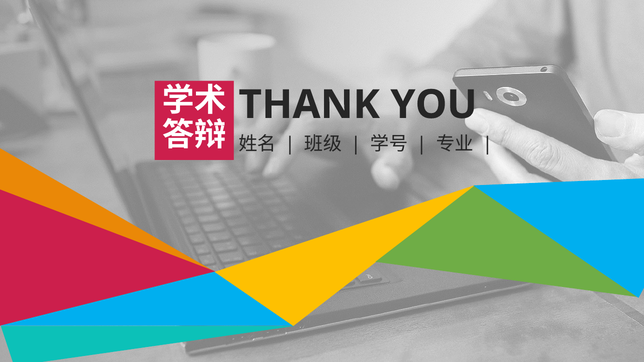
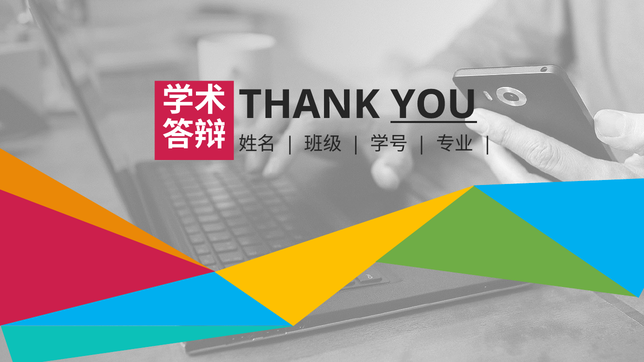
YOU underline: none -> present
